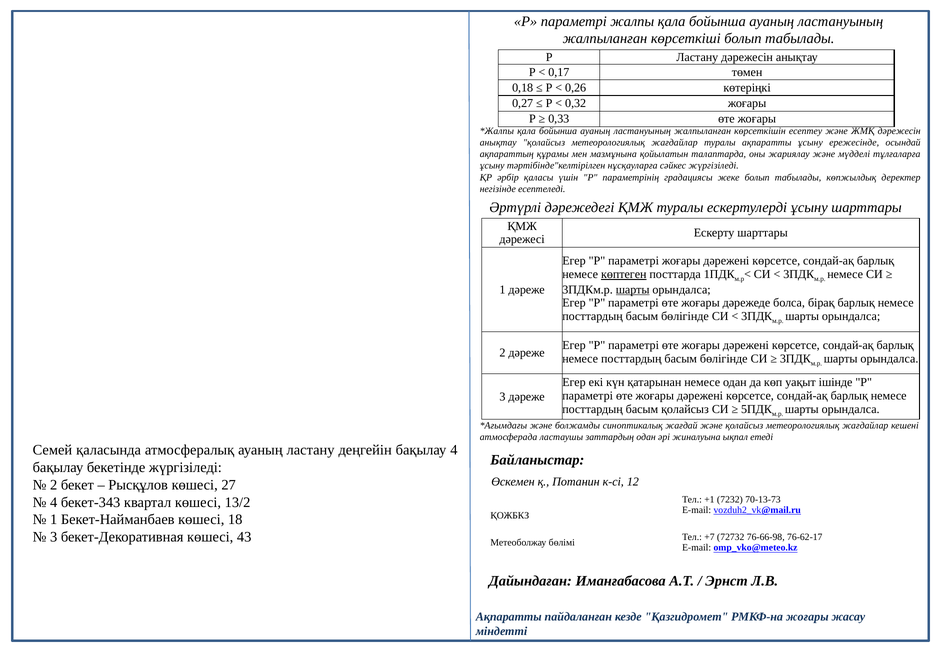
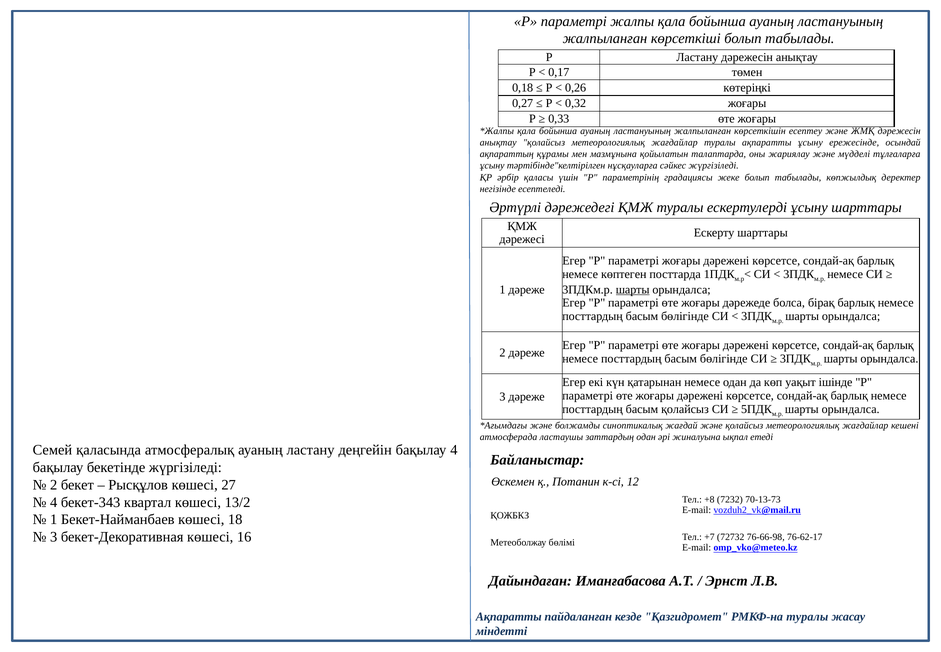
көптеген underline: present -> none
+1: +1 -> +8
43: 43 -> 16
РМКФ-на жоғары: жоғары -> туралы
